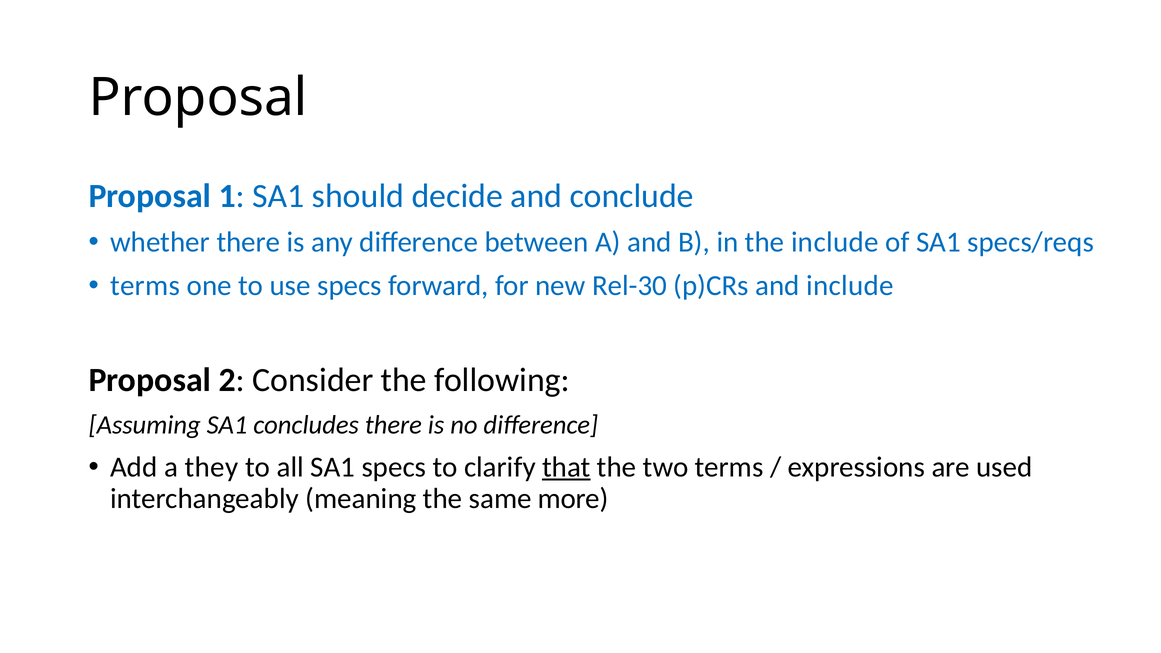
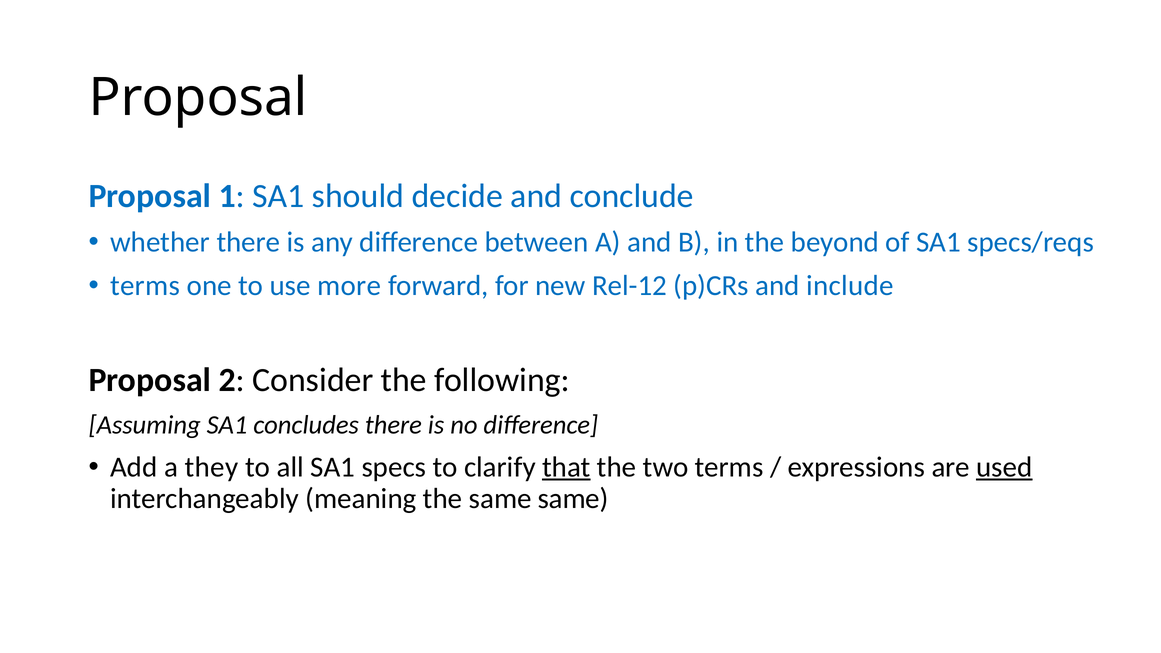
the include: include -> beyond
use specs: specs -> more
Rel-30: Rel-30 -> Rel-12
used underline: none -> present
same more: more -> same
